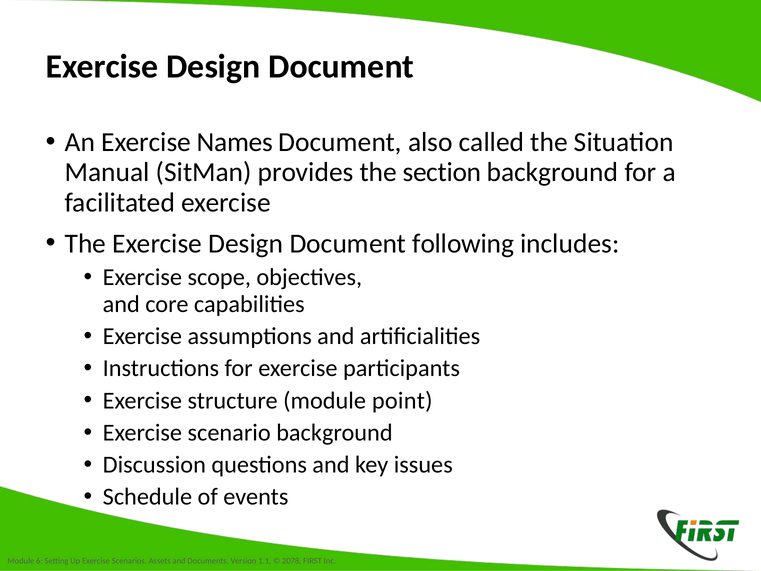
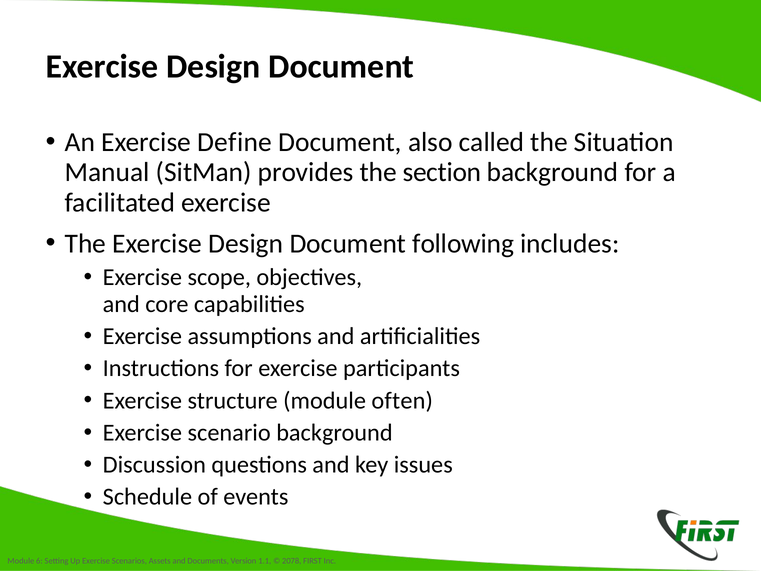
Names: Names -> Define
point: point -> often
